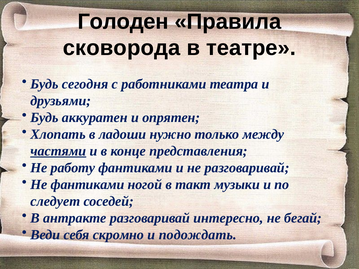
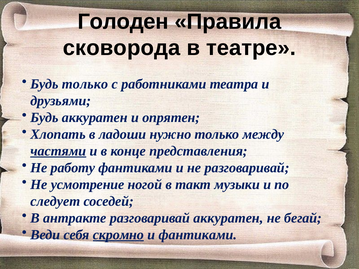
Будь сегодня: сегодня -> только
Не фантиками: фантиками -> усмотрение
разговаривай интересно: интересно -> аккуратен
скромно underline: none -> present
и подождать: подождать -> фантиками
